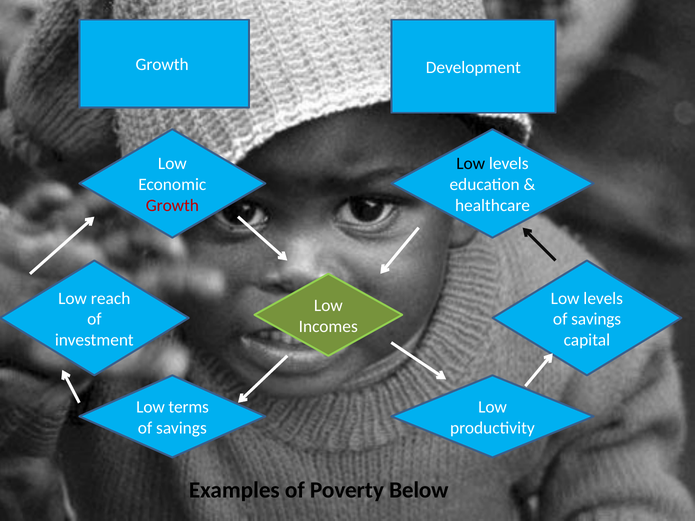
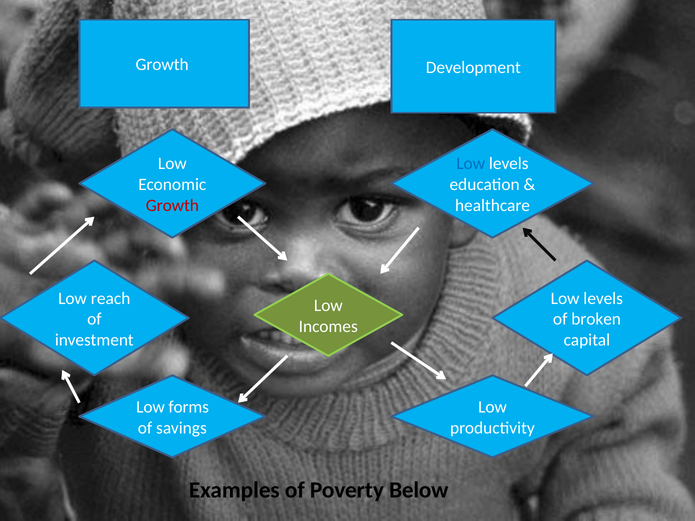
Low at (471, 164) colour: black -> blue
savings at (596, 319): savings -> broken
terms: terms -> forms
